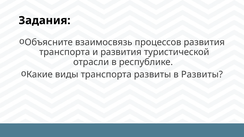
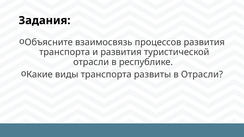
в Развиты: Развиты -> Отрасли
